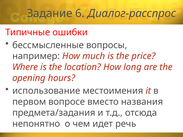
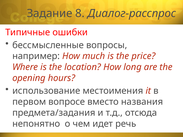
6: 6 -> 8
